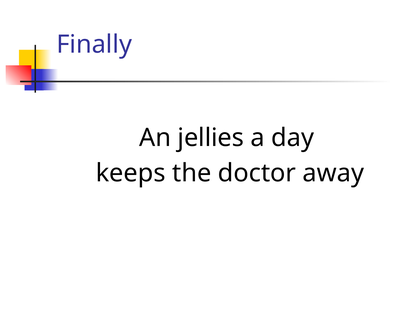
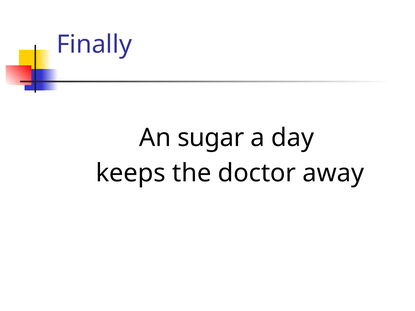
jellies: jellies -> sugar
